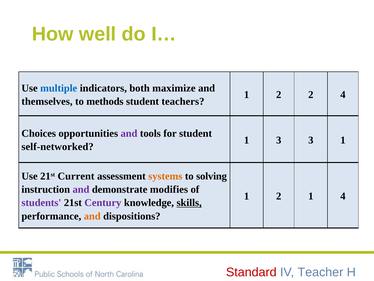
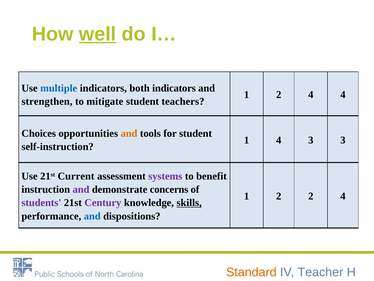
well underline: none -> present
both maximize: maximize -> indicators
1 2 2: 2 -> 4
themselves: themselves -> strengthen
methods: methods -> mitigate
and at (129, 133) colour: purple -> orange
1 3: 3 -> 4
3 1: 1 -> 3
self-networked: self-networked -> self-instruction
systems colour: orange -> purple
solving: solving -> benefit
modifies: modifies -> concerns
2 1: 1 -> 2
and at (92, 216) colour: orange -> blue
Standard colour: red -> orange
